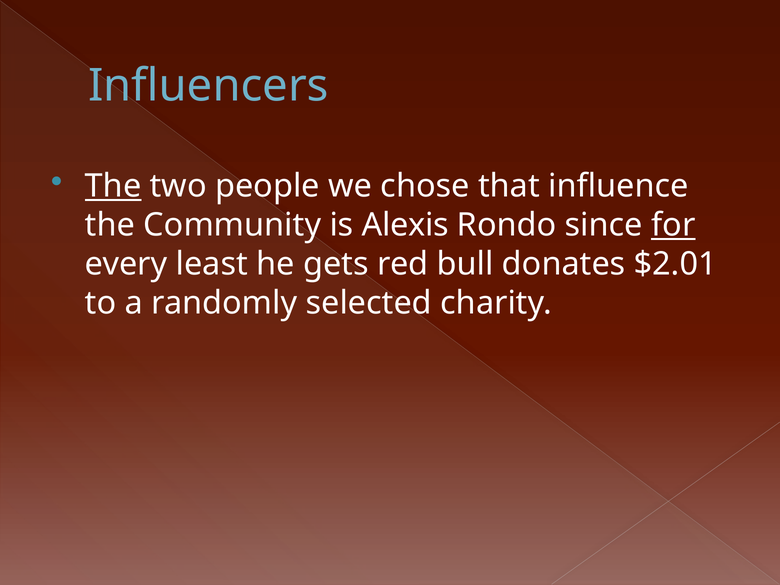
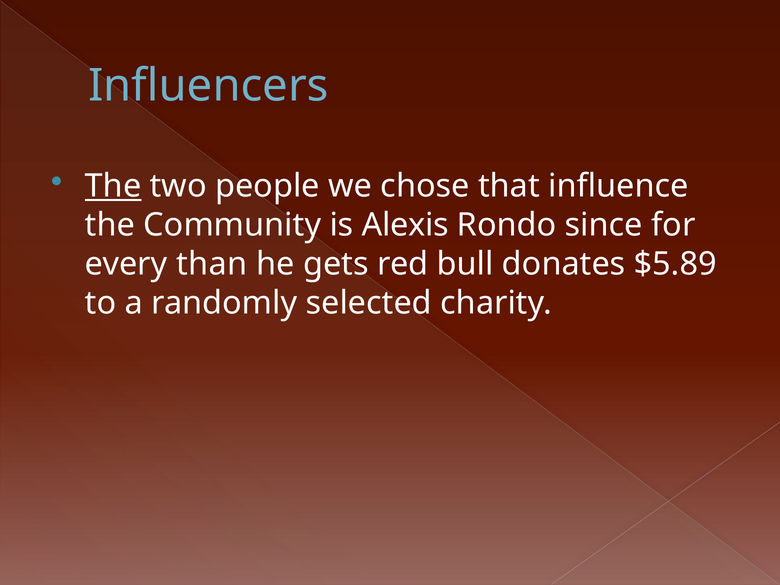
for underline: present -> none
least: least -> than
$2.01: $2.01 -> $5.89
